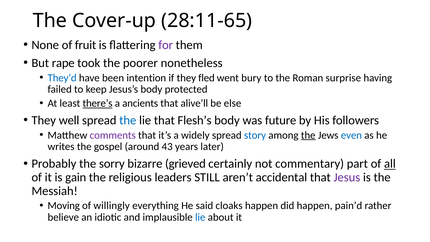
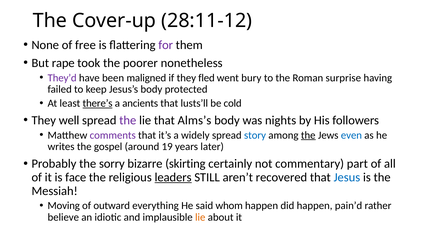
28:11-65: 28:11-65 -> 28:11-12
fruit: fruit -> free
They’d colour: blue -> purple
intention: intention -> maligned
alive’ll: alive’ll -> lusts’ll
else: else -> cold
the at (128, 120) colour: blue -> purple
Flesh’s: Flesh’s -> Alms’s
future: future -> nights
43: 43 -> 19
grieved: grieved -> skirting
all underline: present -> none
gain: gain -> face
leaders underline: none -> present
accidental: accidental -> recovered
Jesus colour: purple -> blue
willingly: willingly -> outward
cloaks: cloaks -> whom
lie at (200, 217) colour: blue -> orange
